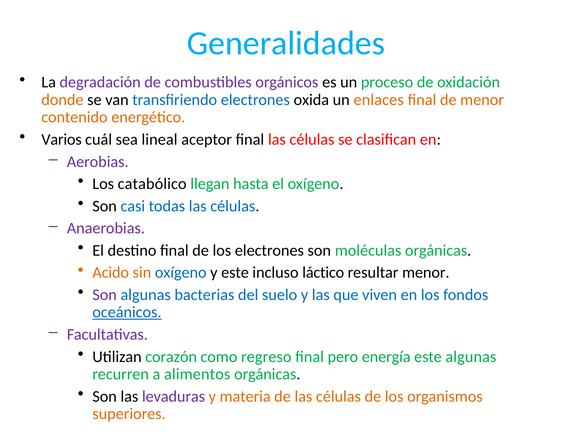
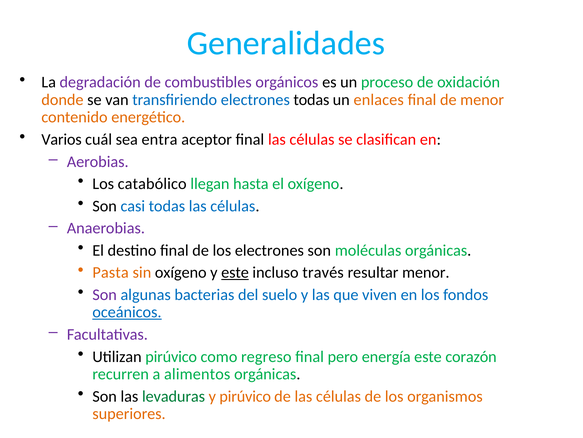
electrones oxida: oxida -> todas
lineal: lineal -> entra
Acido: Acido -> Pasta
oxígeno at (181, 272) colour: blue -> black
este at (235, 272) underline: none -> present
láctico: láctico -> través
Utilizan corazón: corazón -> pirúvico
este algunas: algunas -> corazón
levaduras colour: purple -> green
y materia: materia -> pirúvico
